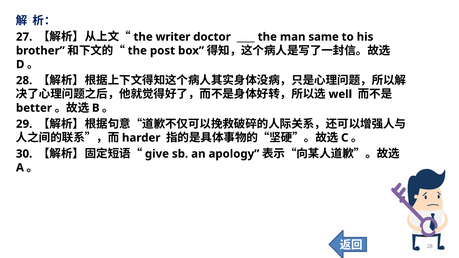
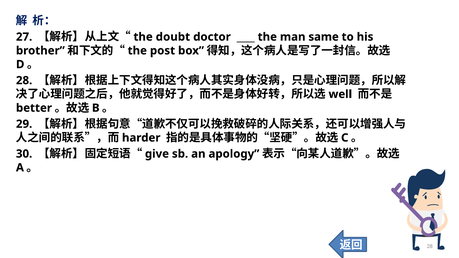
writer: writer -> doubt
